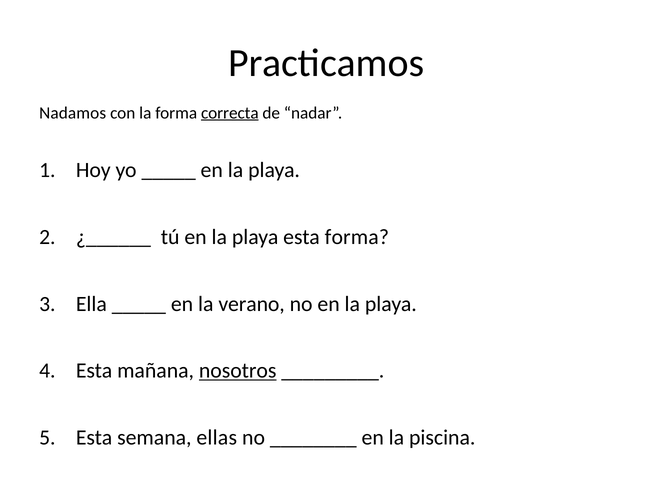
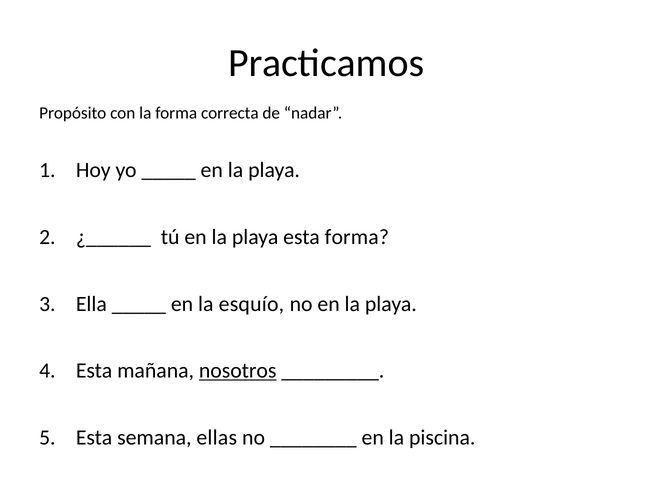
Nadamos: Nadamos -> Propósito
correcta underline: present -> none
verano: verano -> esquío
